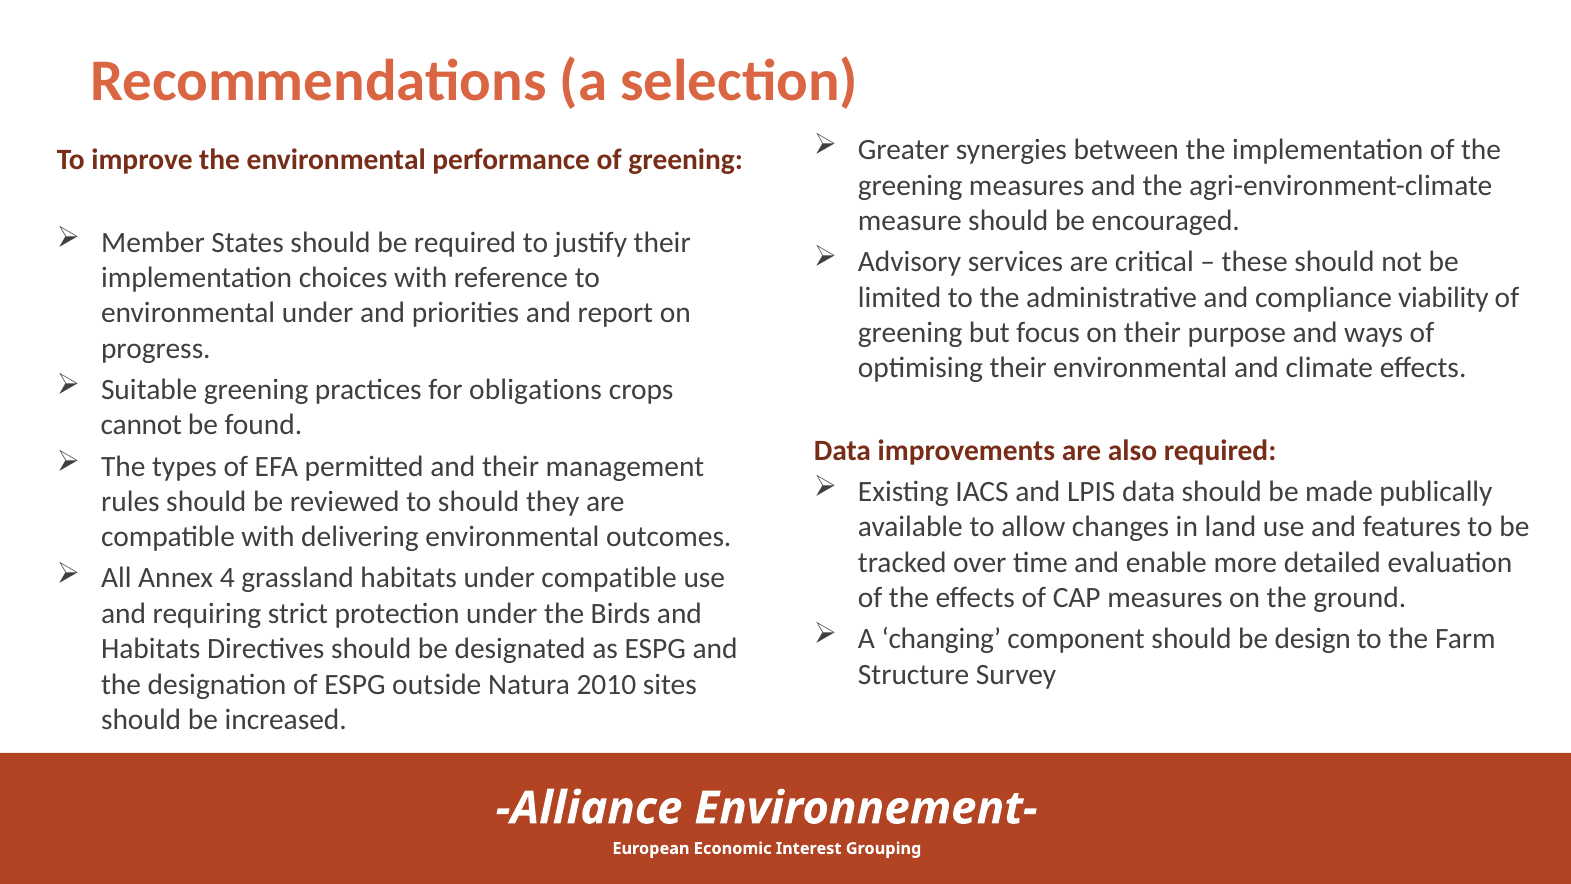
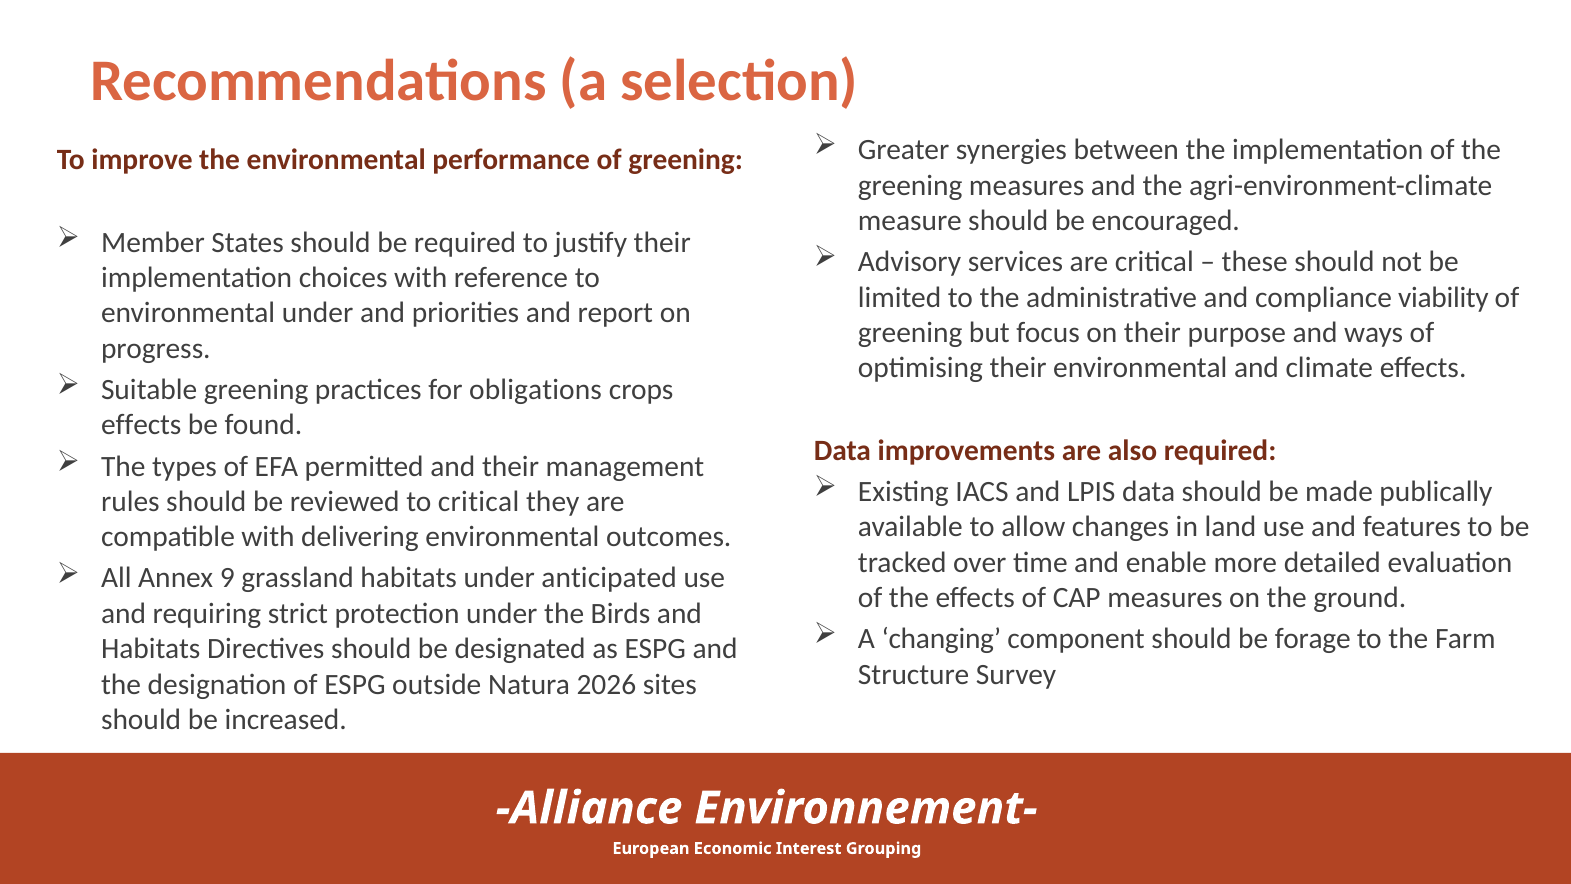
cannot at (141, 425): cannot -> effects
to should: should -> critical
4: 4 -> 9
under compatible: compatible -> anticipated
design: design -> forage
2010: 2010 -> 2026
